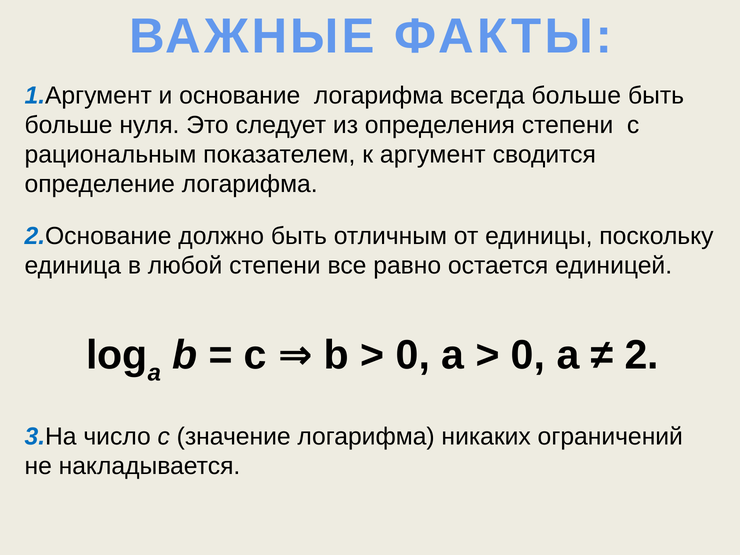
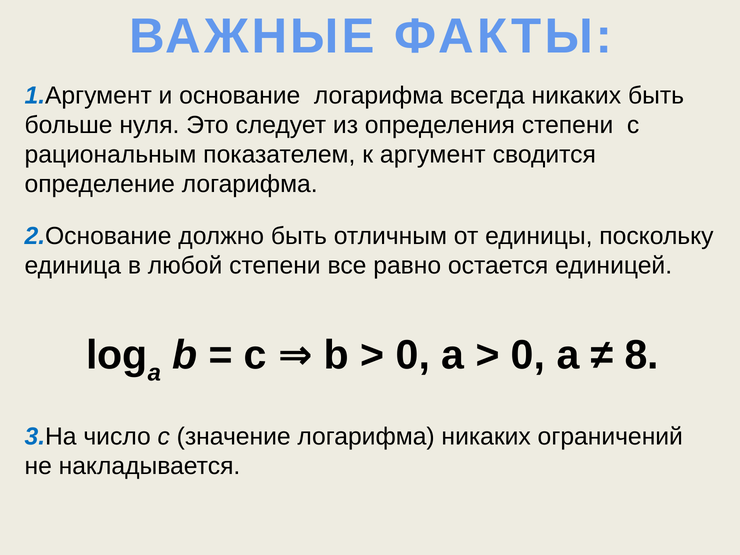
всегда больше: больше -> никаких
2: 2 -> 8
